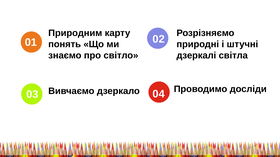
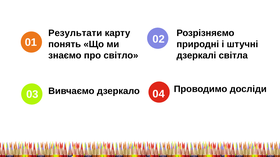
Природним: Природним -> Результати
